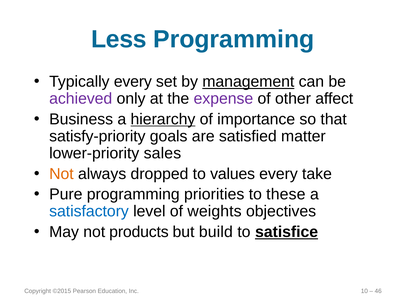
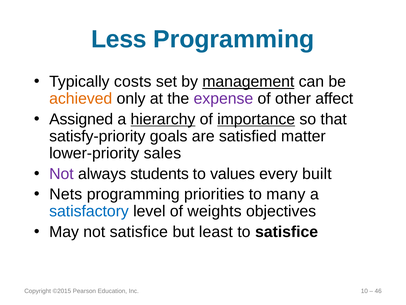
Typically every: every -> costs
achieved colour: purple -> orange
Business: Business -> Assigned
importance underline: none -> present
Not at (61, 174) colour: orange -> purple
dropped: dropped -> students
take: take -> built
Pure: Pure -> Nets
these: these -> many
not products: products -> satisfice
build: build -> least
satisfice at (287, 232) underline: present -> none
